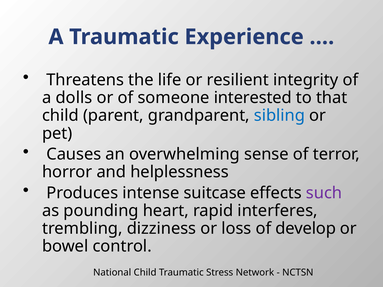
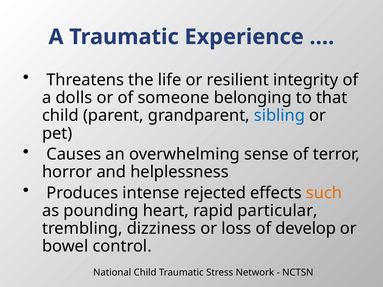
interested: interested -> belonging
suitcase: suitcase -> rejected
such colour: purple -> orange
interferes: interferes -> particular
